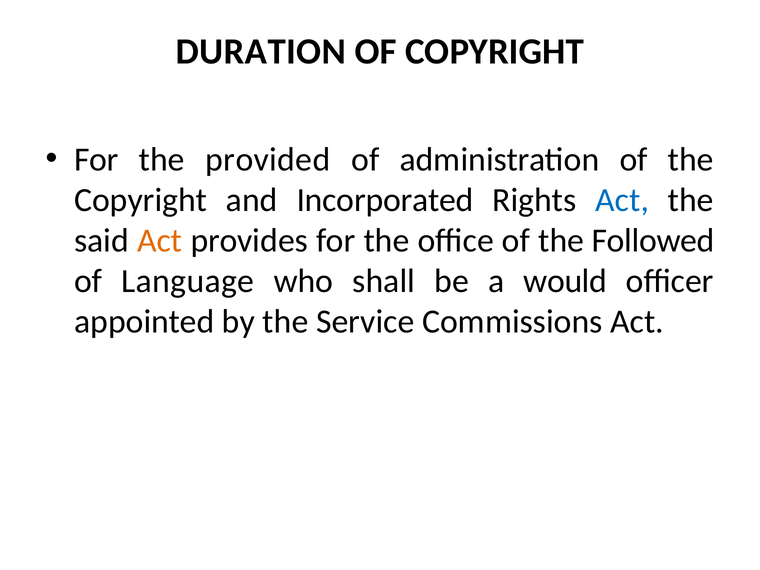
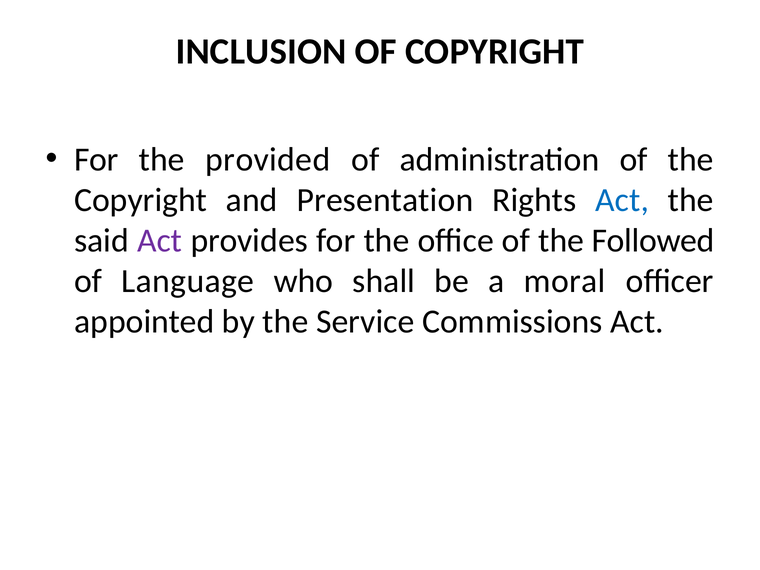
DURATION: DURATION -> INCLUSION
Incorporated: Incorporated -> Presentation
Act at (160, 241) colour: orange -> purple
would: would -> moral
